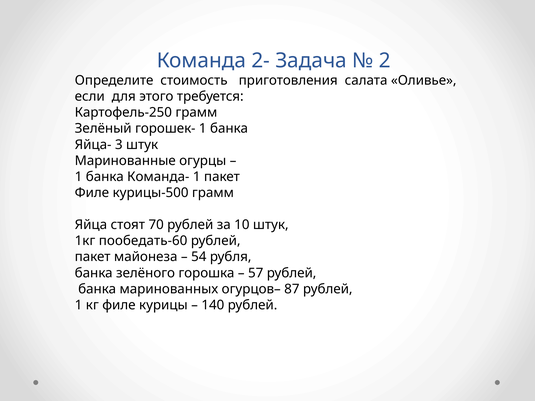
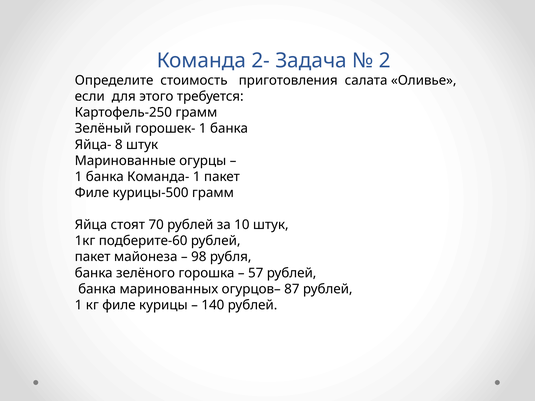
3: 3 -> 8
пообедать-60: пообедать-60 -> подберите-60
54: 54 -> 98
